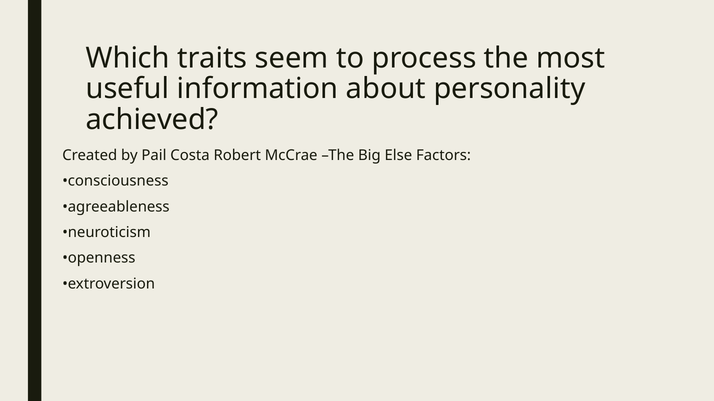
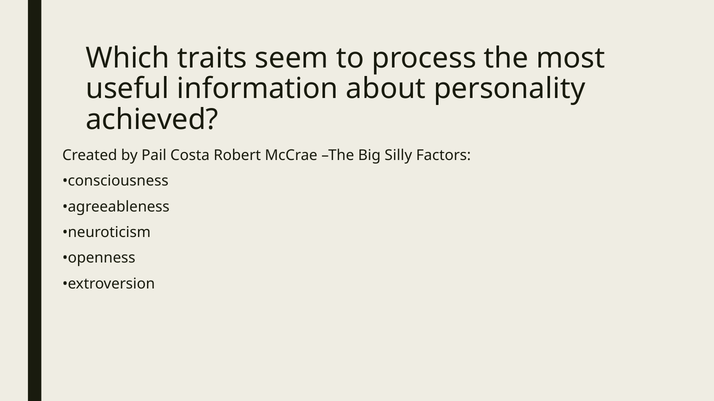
Else: Else -> Silly
